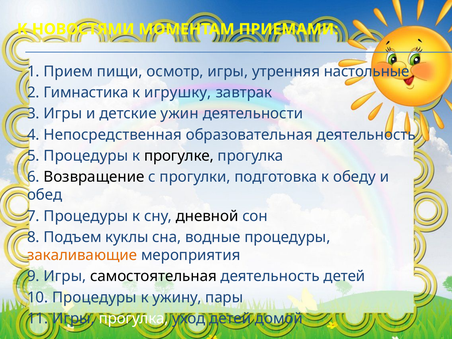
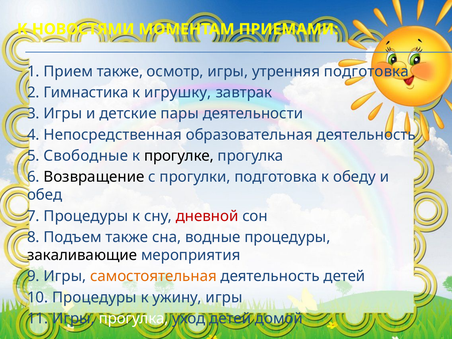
Прием пищи: пищи -> также
утренняя настольные: настольные -> подготовка
ужин: ужин -> пары
5 Процедуры: Процедуры -> Свободные
дневной colour: black -> red
Подъем куклы: куклы -> также
закаливающие colour: orange -> black
самостоятельная colour: black -> orange
ужину пары: пары -> игры
